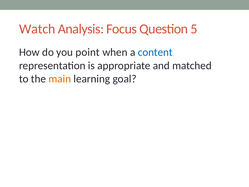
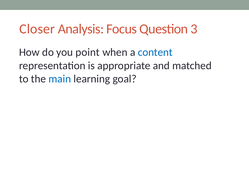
Watch: Watch -> Closer
5: 5 -> 3
main colour: orange -> blue
